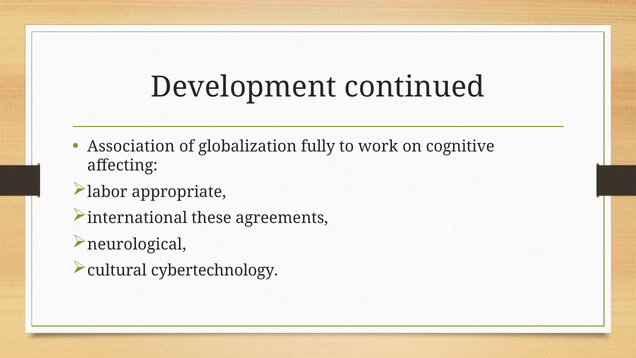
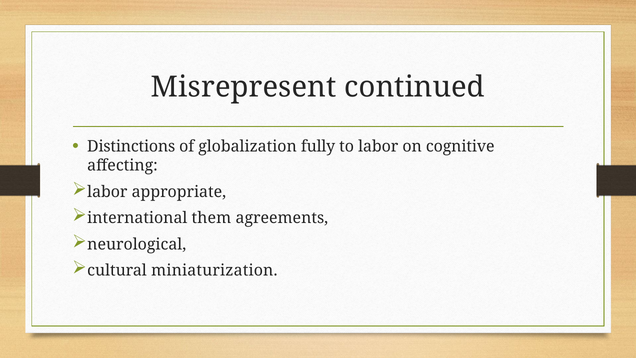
Development: Development -> Misrepresent
Association: Association -> Distinctions
to work: work -> labor
these: these -> them
cybertechnology: cybertechnology -> miniaturization
